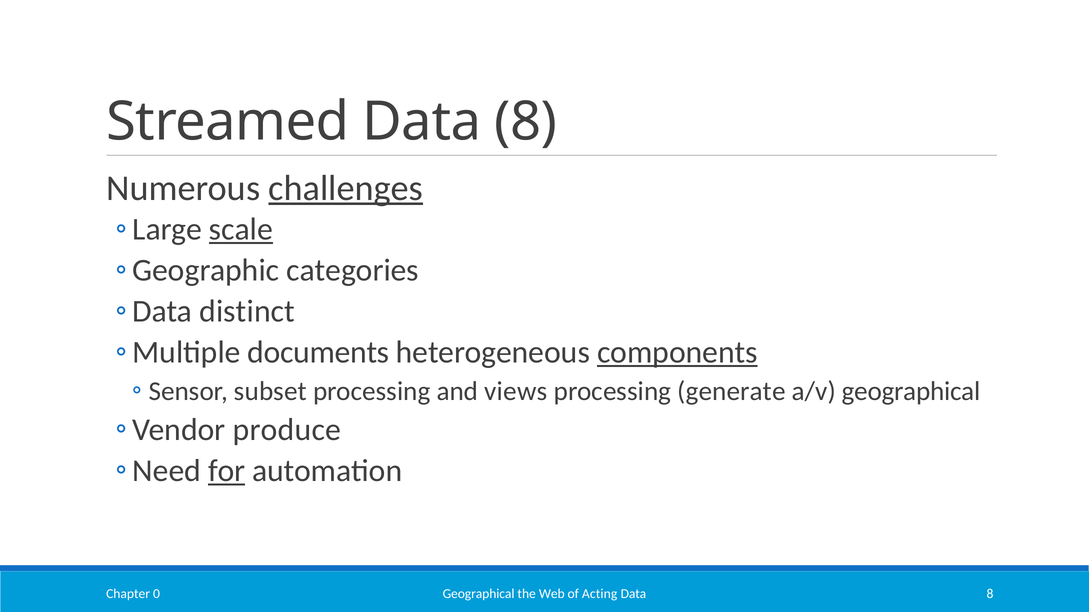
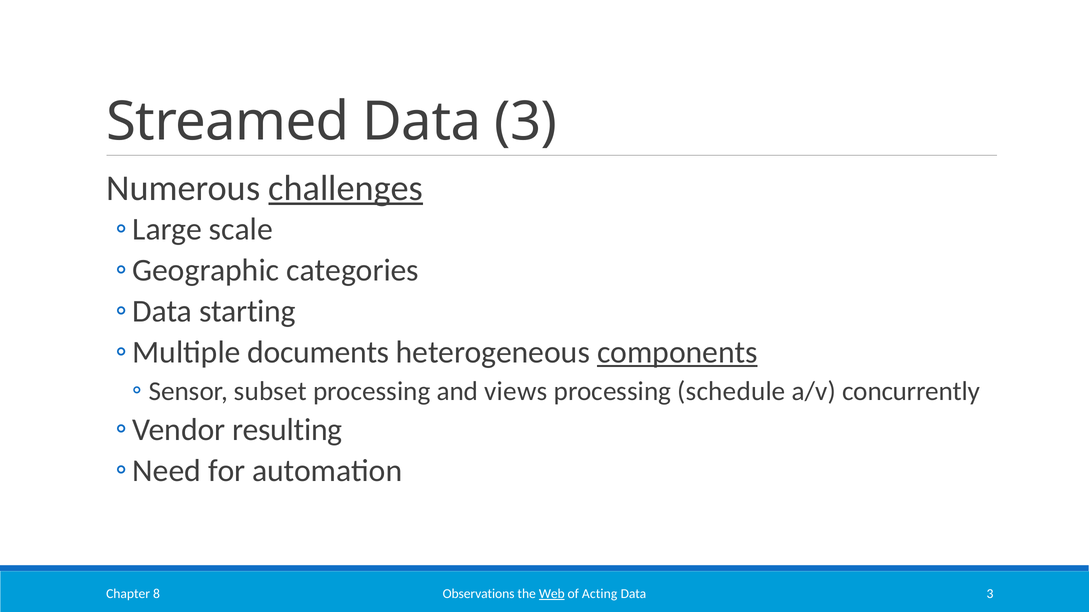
Streamed Data 8: 8 -> 3
scale underline: present -> none
distinct: distinct -> starting
generate: generate -> schedule
a/v geographical: geographical -> concurrently
produce: produce -> resulting
for underline: present -> none
Geographical at (479, 594): Geographical -> Observations
Web underline: none -> present
8 at (990, 594): 8 -> 3
0: 0 -> 8
